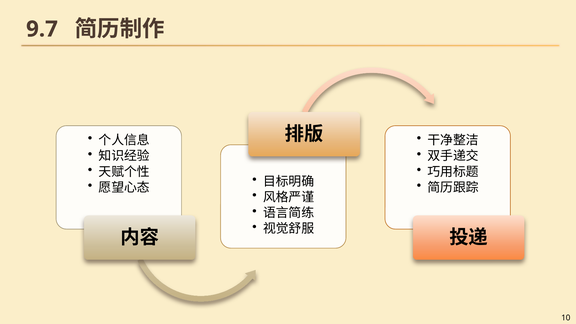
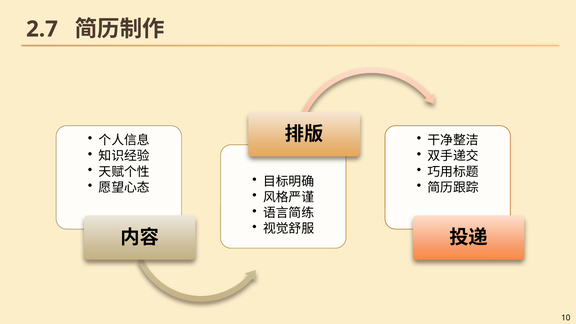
9.7: 9.7 -> 2.7
